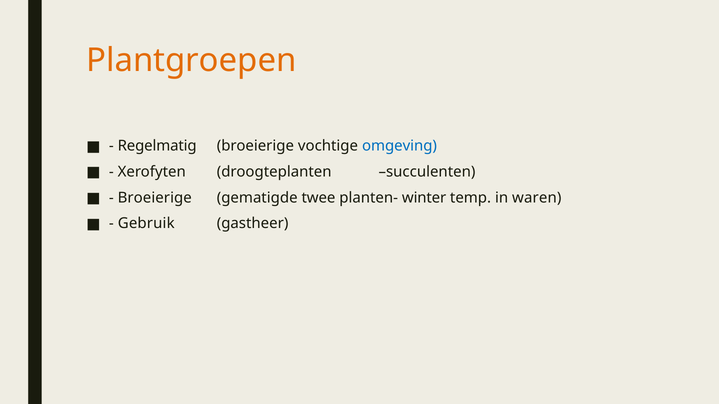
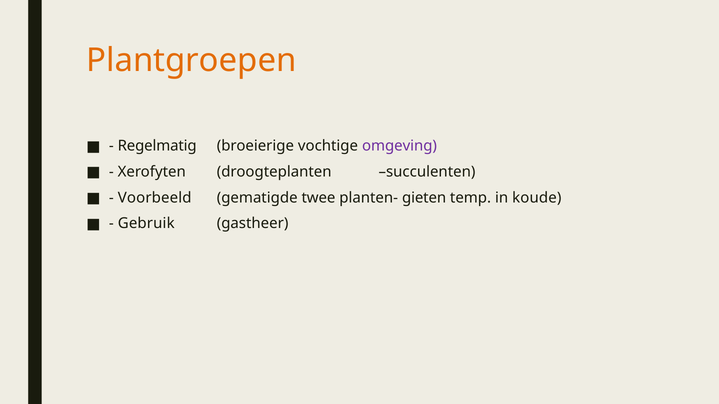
omgeving colour: blue -> purple
Broeierige at (155, 198): Broeierige -> Voorbeeld
winter: winter -> gieten
waren: waren -> koude
